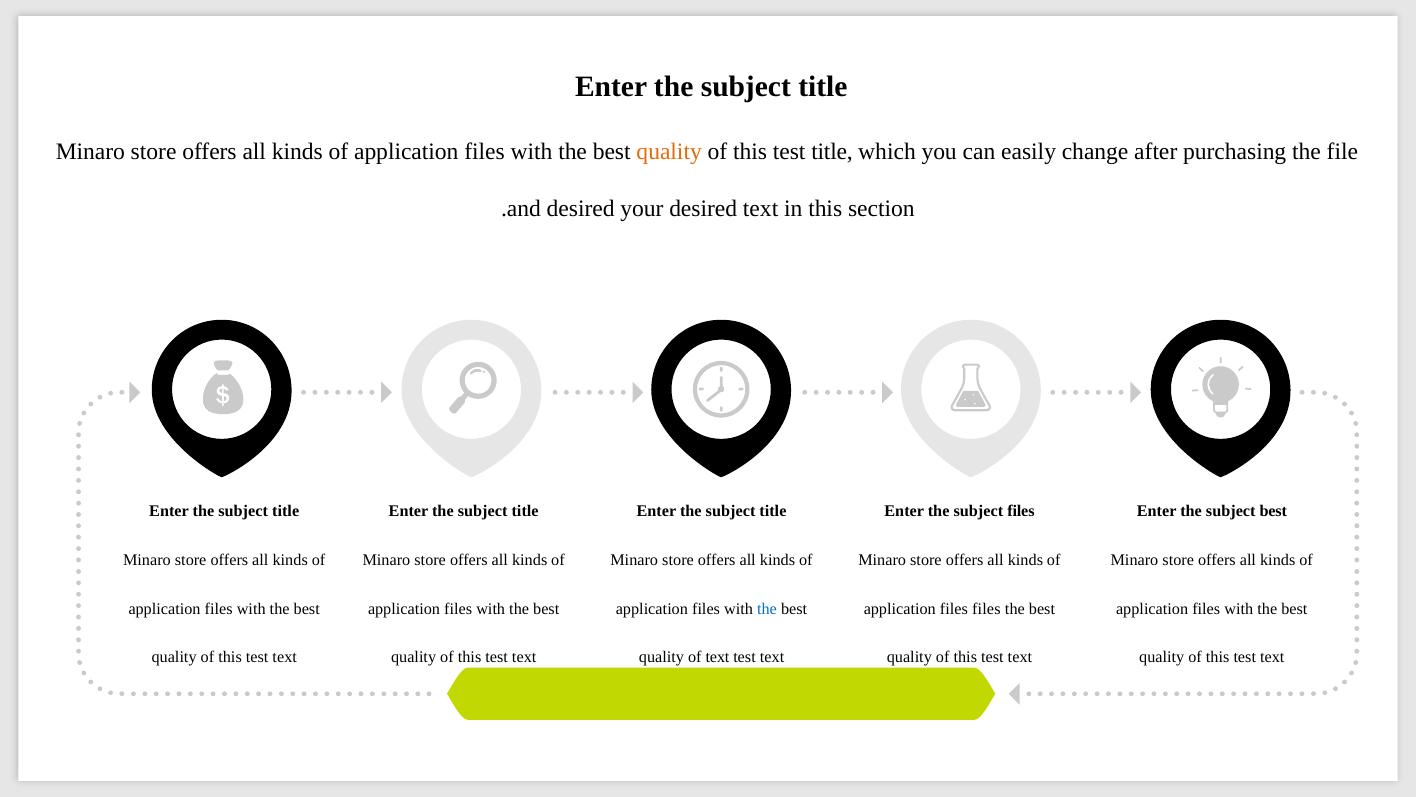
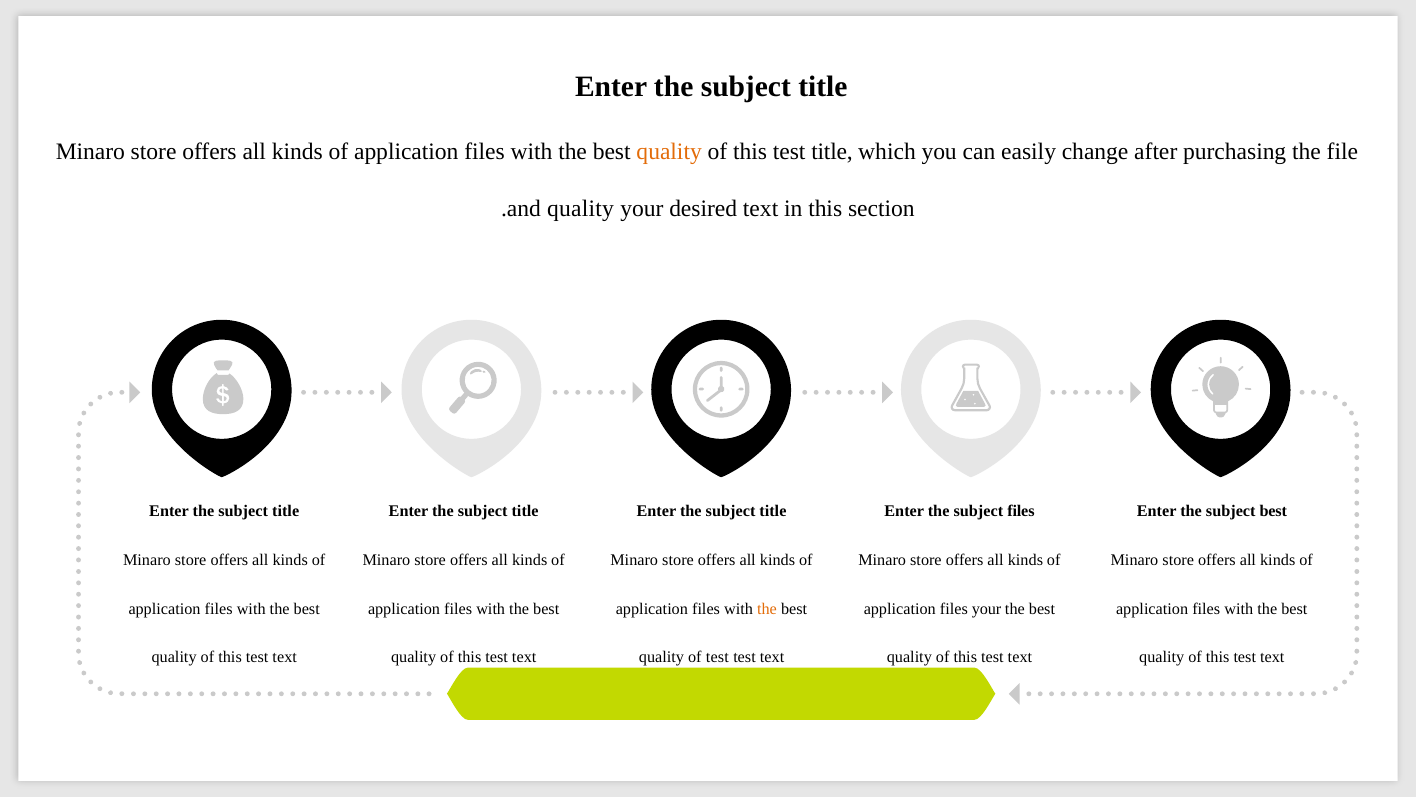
and desired: desired -> quality
the at (767, 608) colour: blue -> orange
files files: files -> your
of text: text -> test
